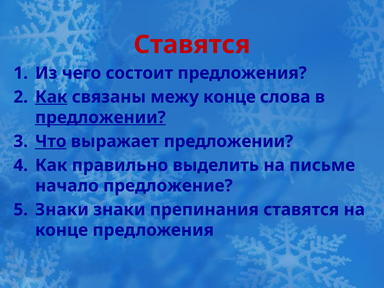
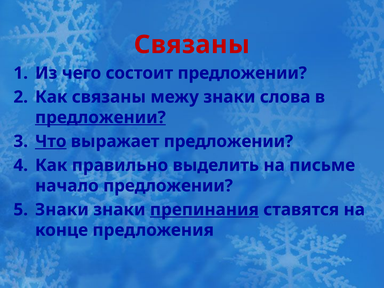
Ставятся at (192, 45): Ставятся -> Связаны
состоит предложения: предложения -> предложении
Как at (51, 97) underline: present -> none
межу конце: конце -> знаки
начало предложение: предложение -> предложении
препинания underline: none -> present
